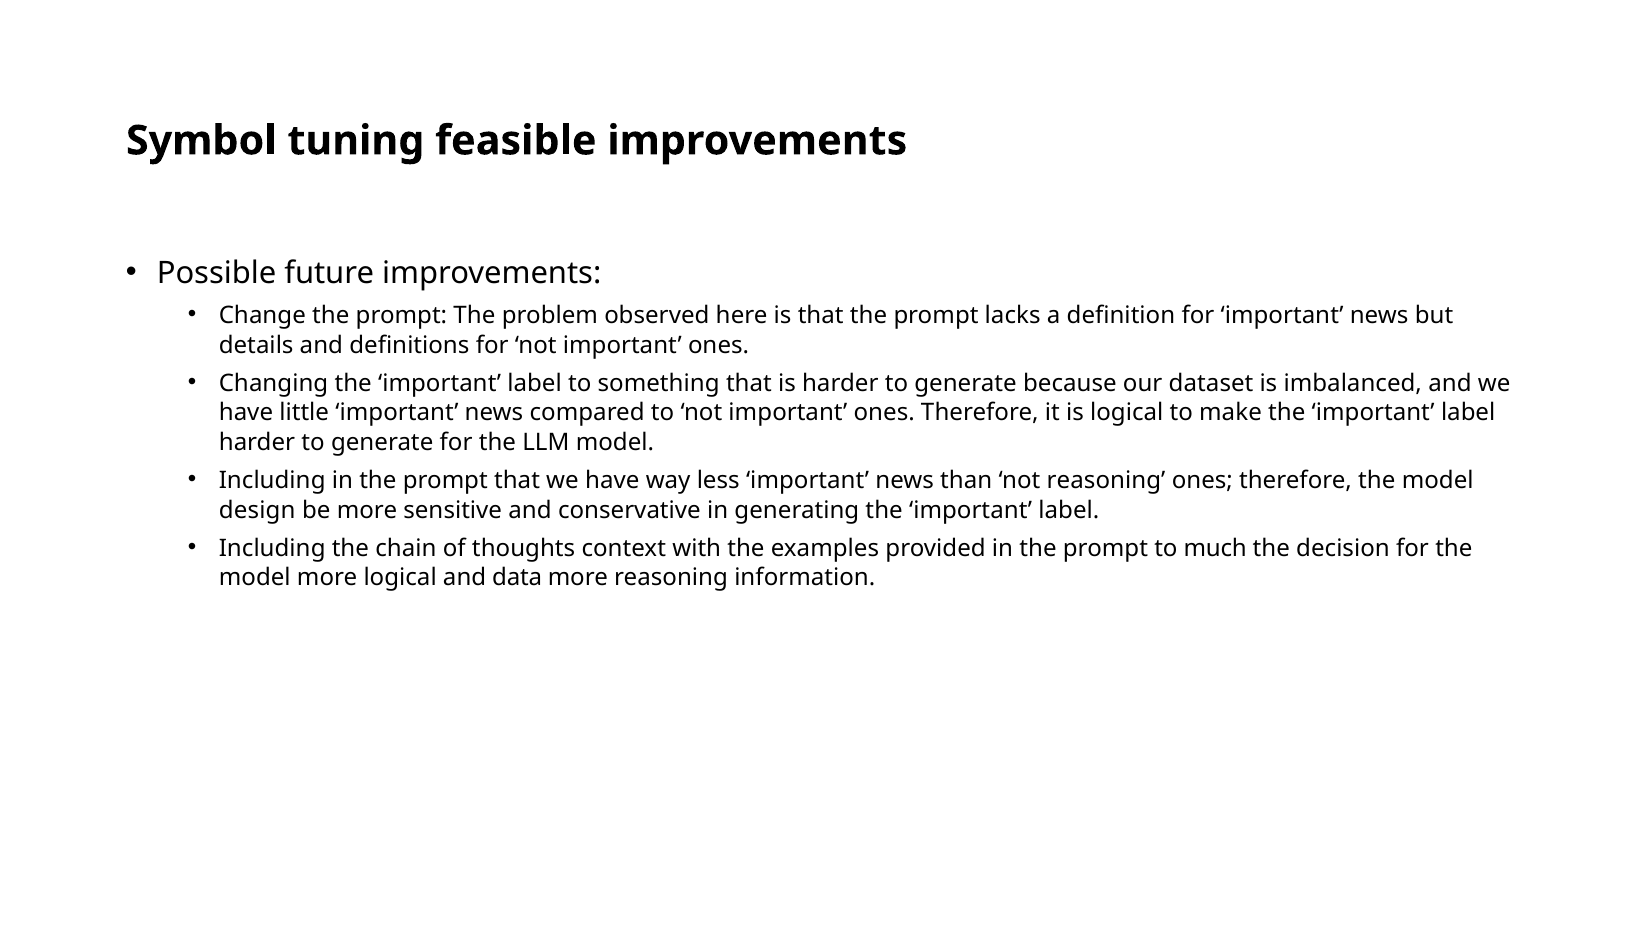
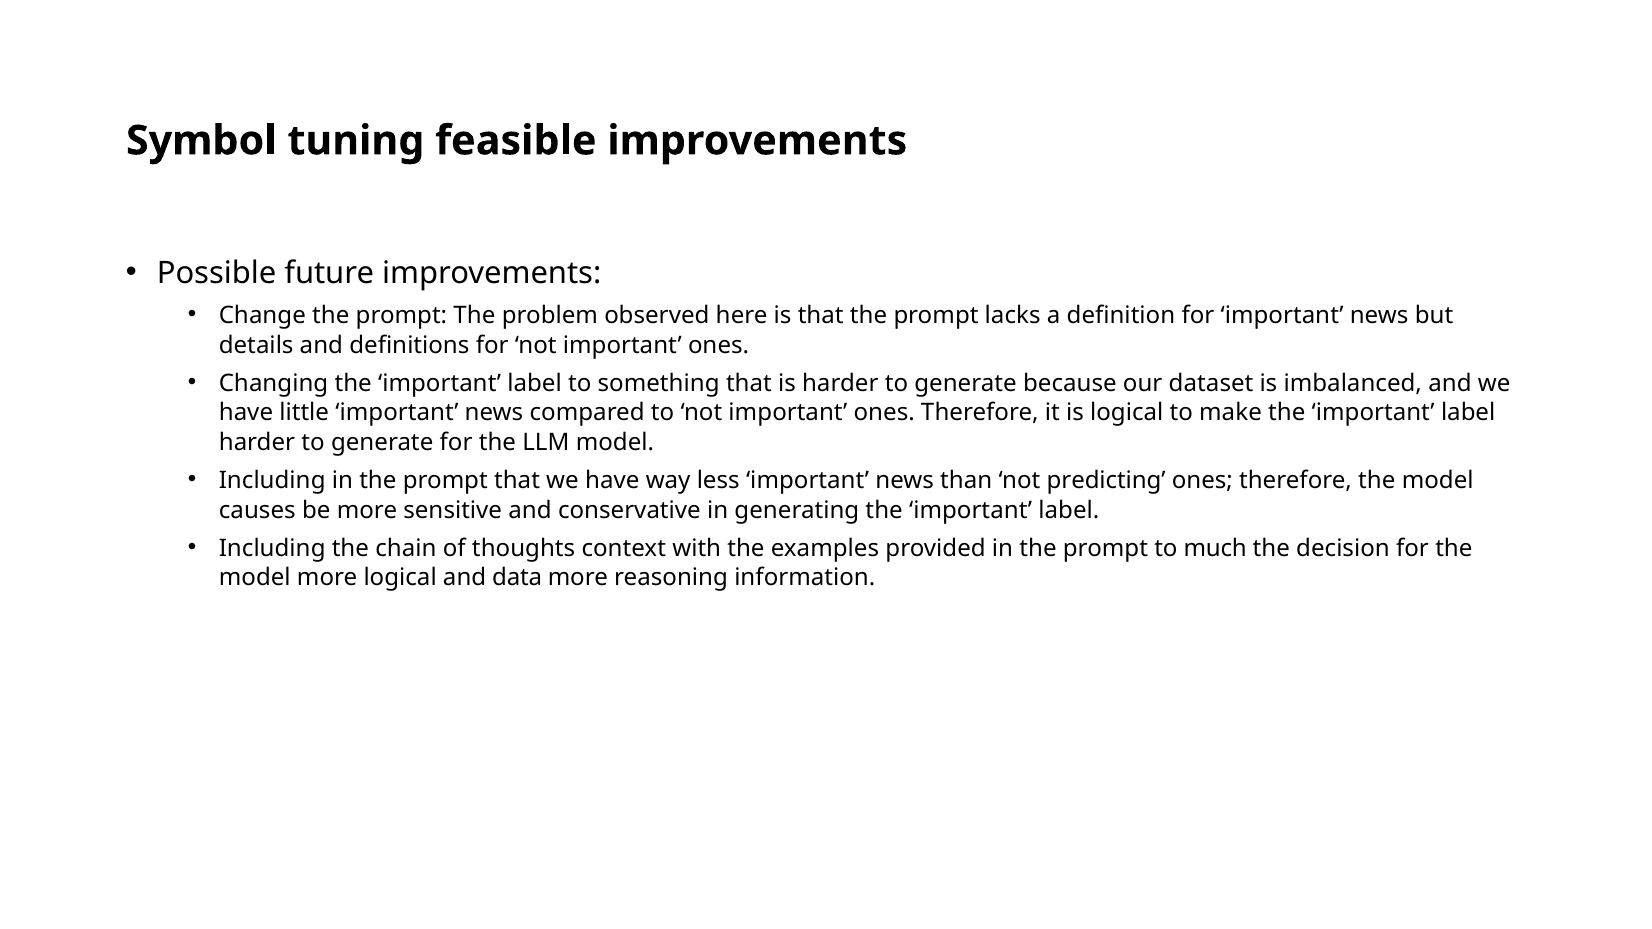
not reasoning: reasoning -> predicting
design: design -> causes
